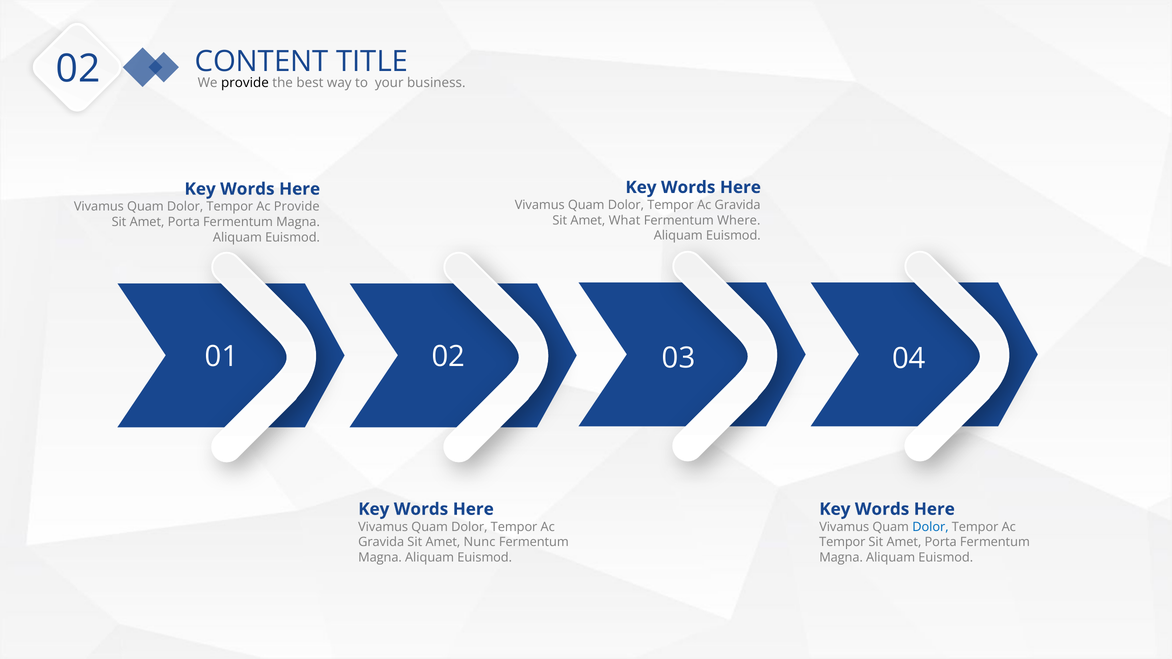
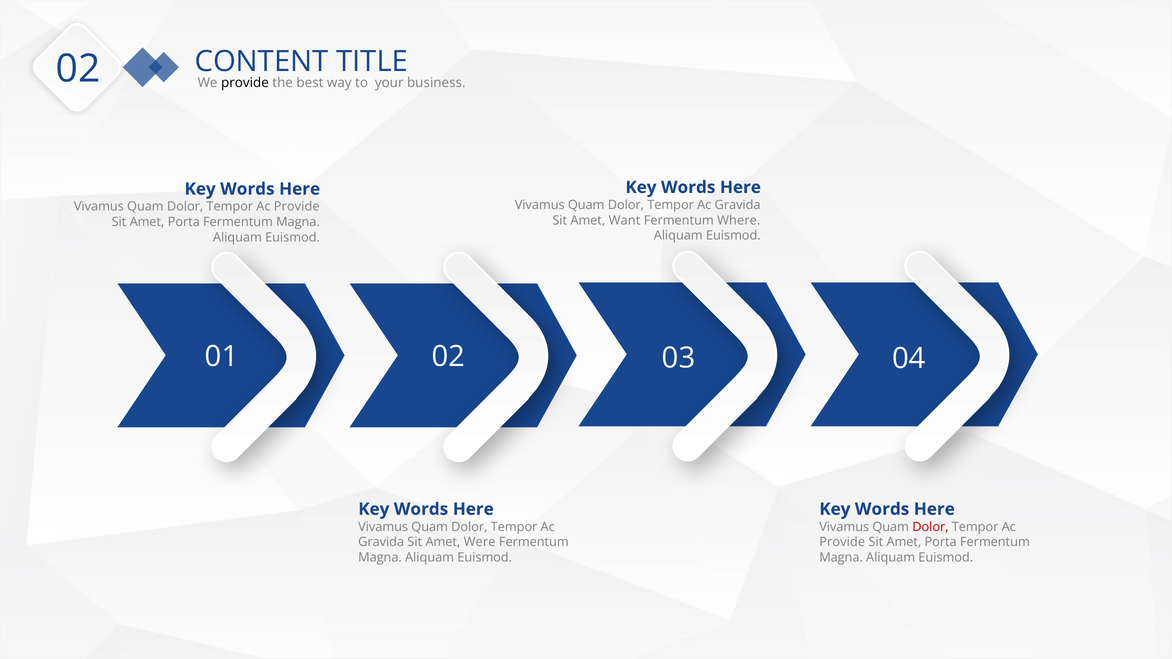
What: What -> Want
Dolor at (930, 527) colour: blue -> red
Nunc: Nunc -> Were
Tempor at (842, 542): Tempor -> Provide
